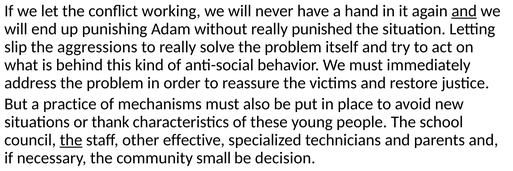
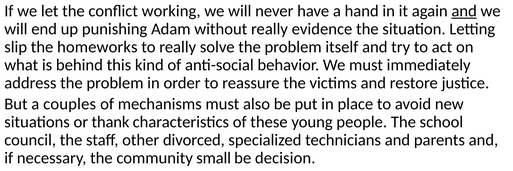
punished: punished -> evidence
aggressions: aggressions -> homeworks
practice: practice -> couples
the at (71, 140) underline: present -> none
effective: effective -> divorced
